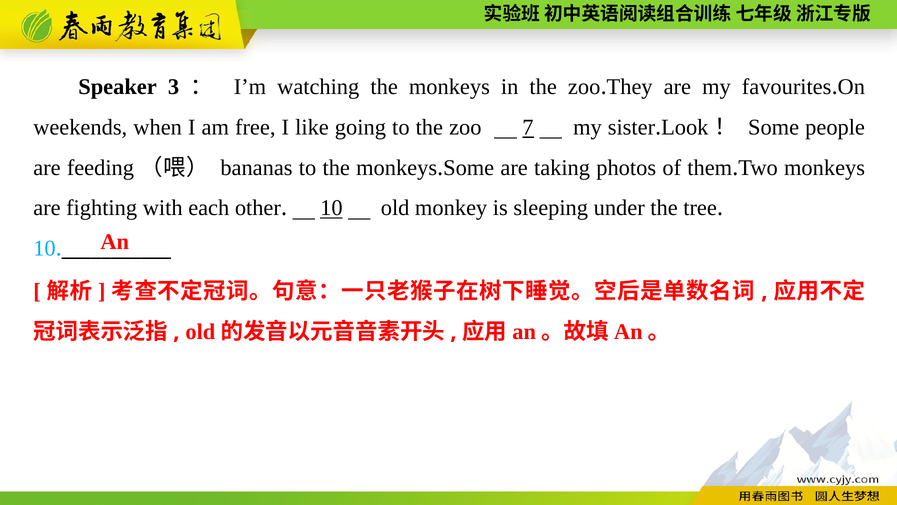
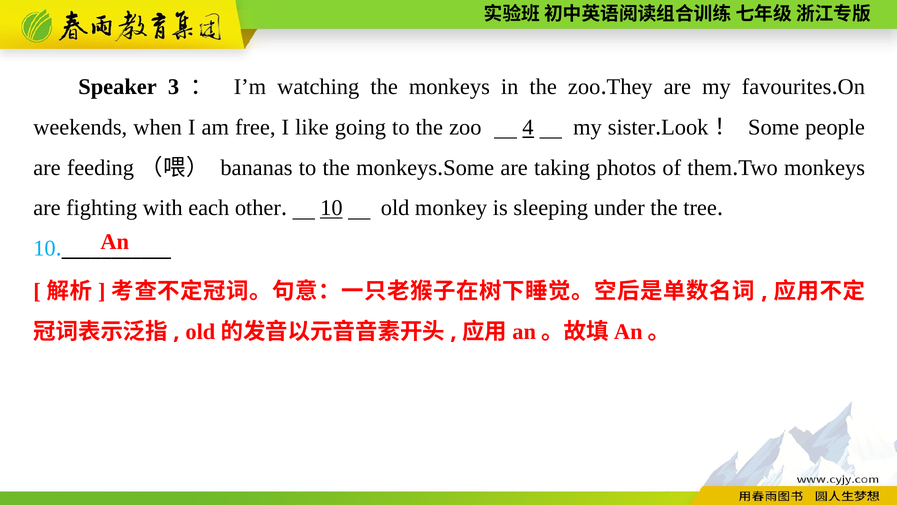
7: 7 -> 4
